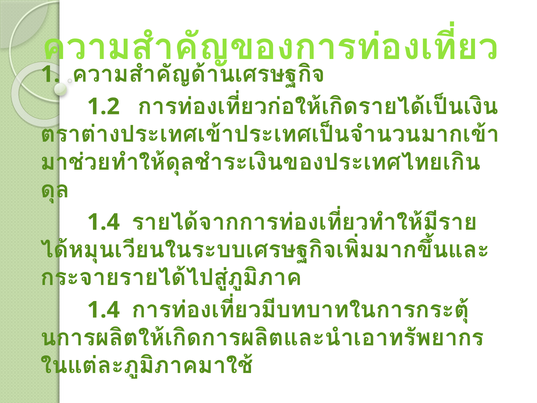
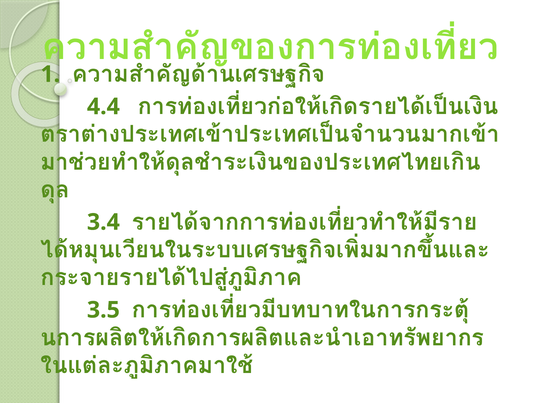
1.2: 1.2 -> 4.4
1.4 at (103, 222): 1.4 -> 3.4
1.4 at (103, 310): 1.4 -> 3.5
